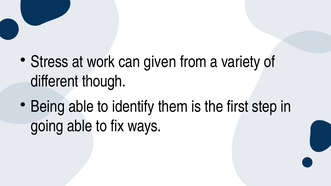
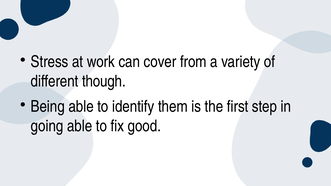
given: given -> cover
ways: ways -> good
